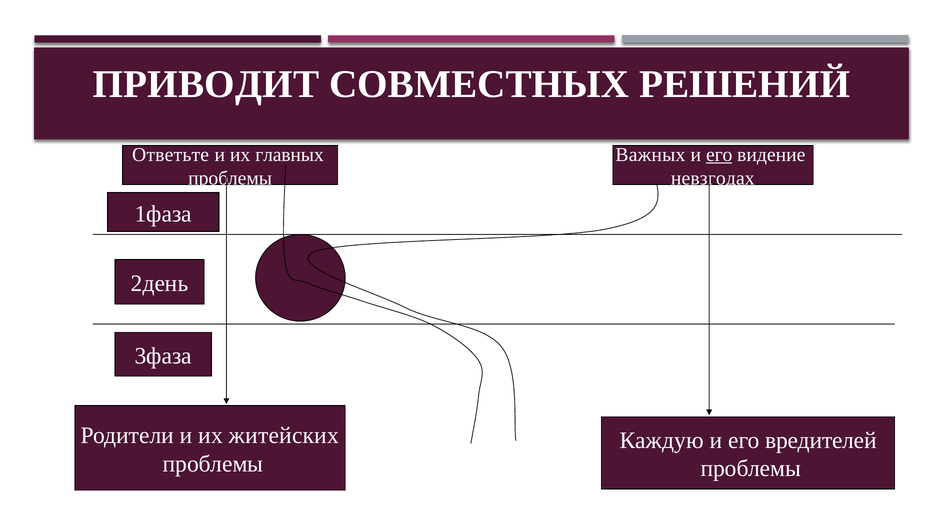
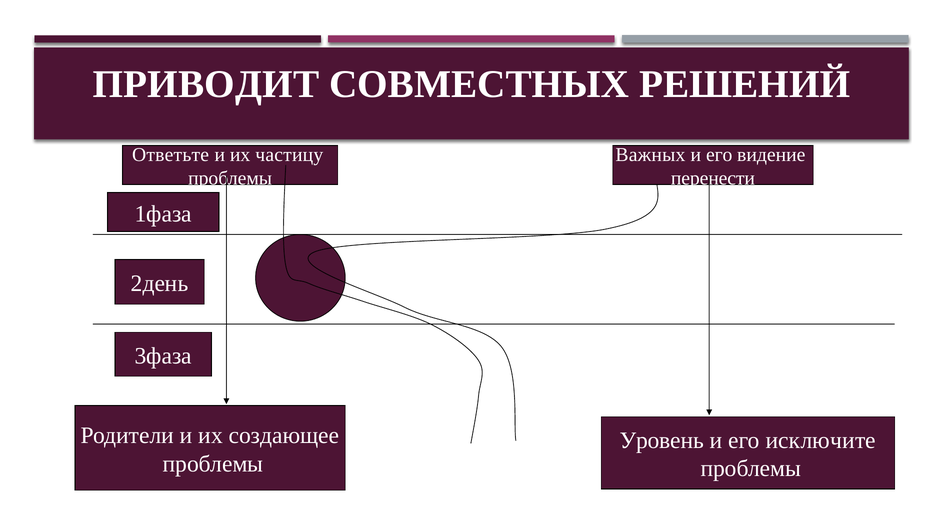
главных: главных -> частицу
его at (719, 155) underline: present -> none
невзгодах: невзгодах -> перенести
житейских: житейских -> создающее
Каждую: Каждую -> Уровень
вредителей: вредителей -> исключите
